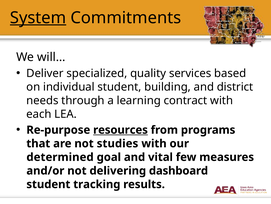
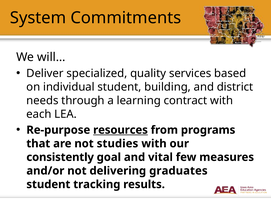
System underline: present -> none
determined: determined -> consistently
dashboard: dashboard -> graduates
